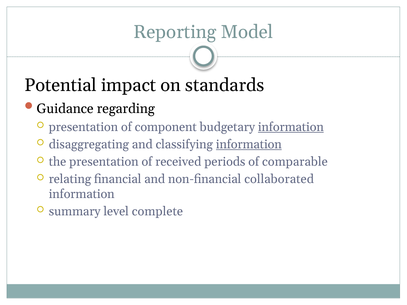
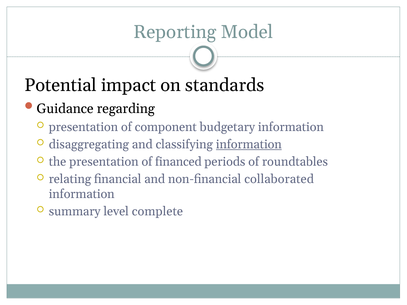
information at (291, 127) underline: present -> none
received: received -> financed
comparable: comparable -> roundtables
